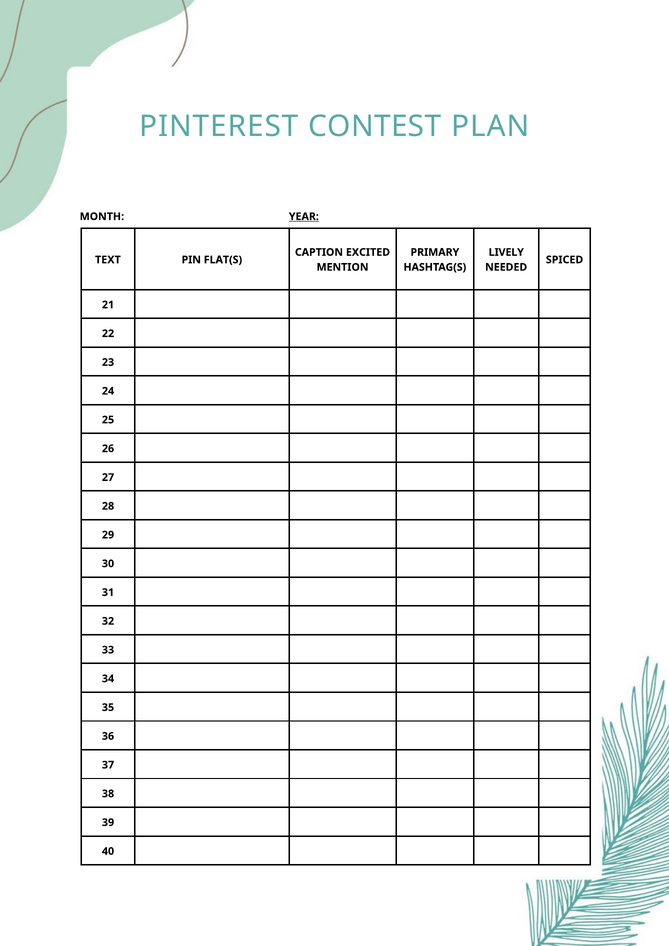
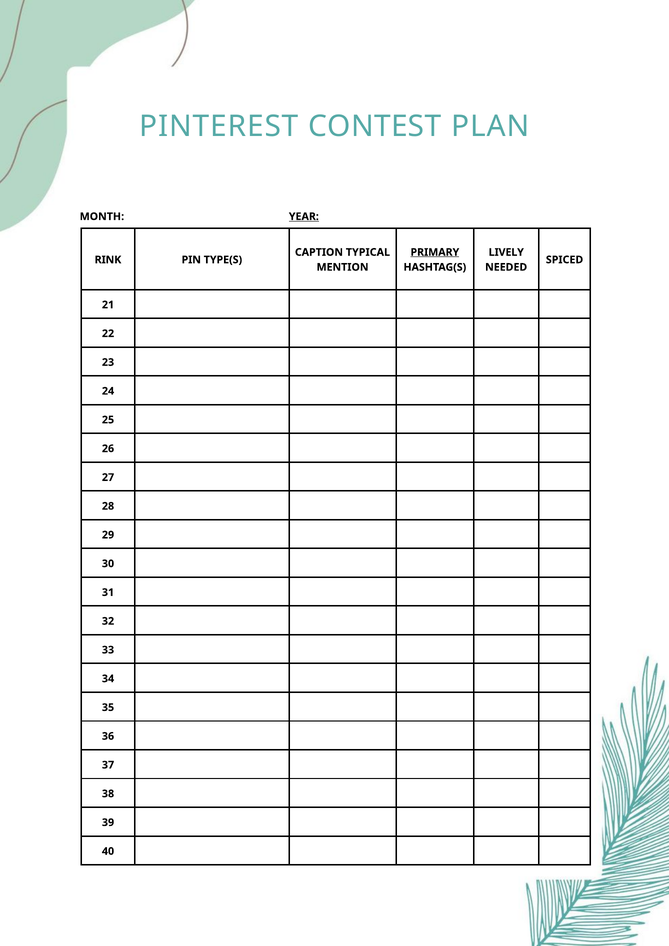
EXCITED: EXCITED -> TYPICAL
PRIMARY underline: none -> present
TEXT: TEXT -> RINK
FLAT(S: FLAT(S -> TYPE(S
